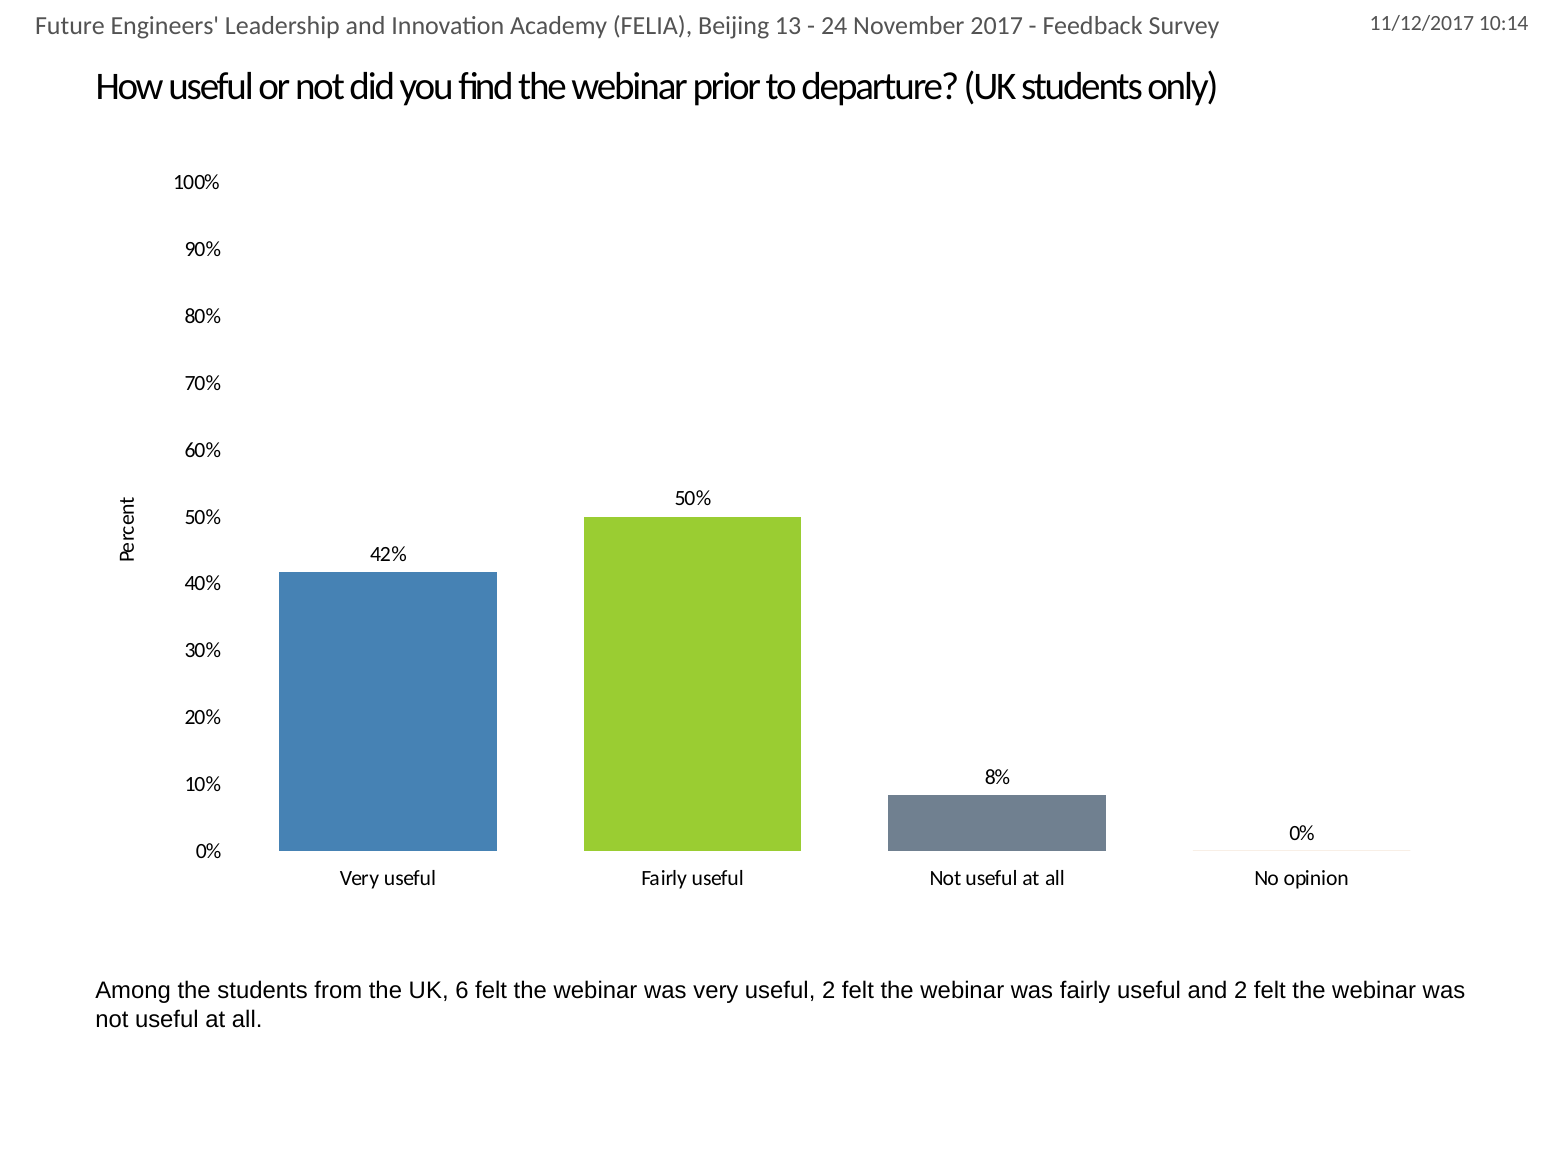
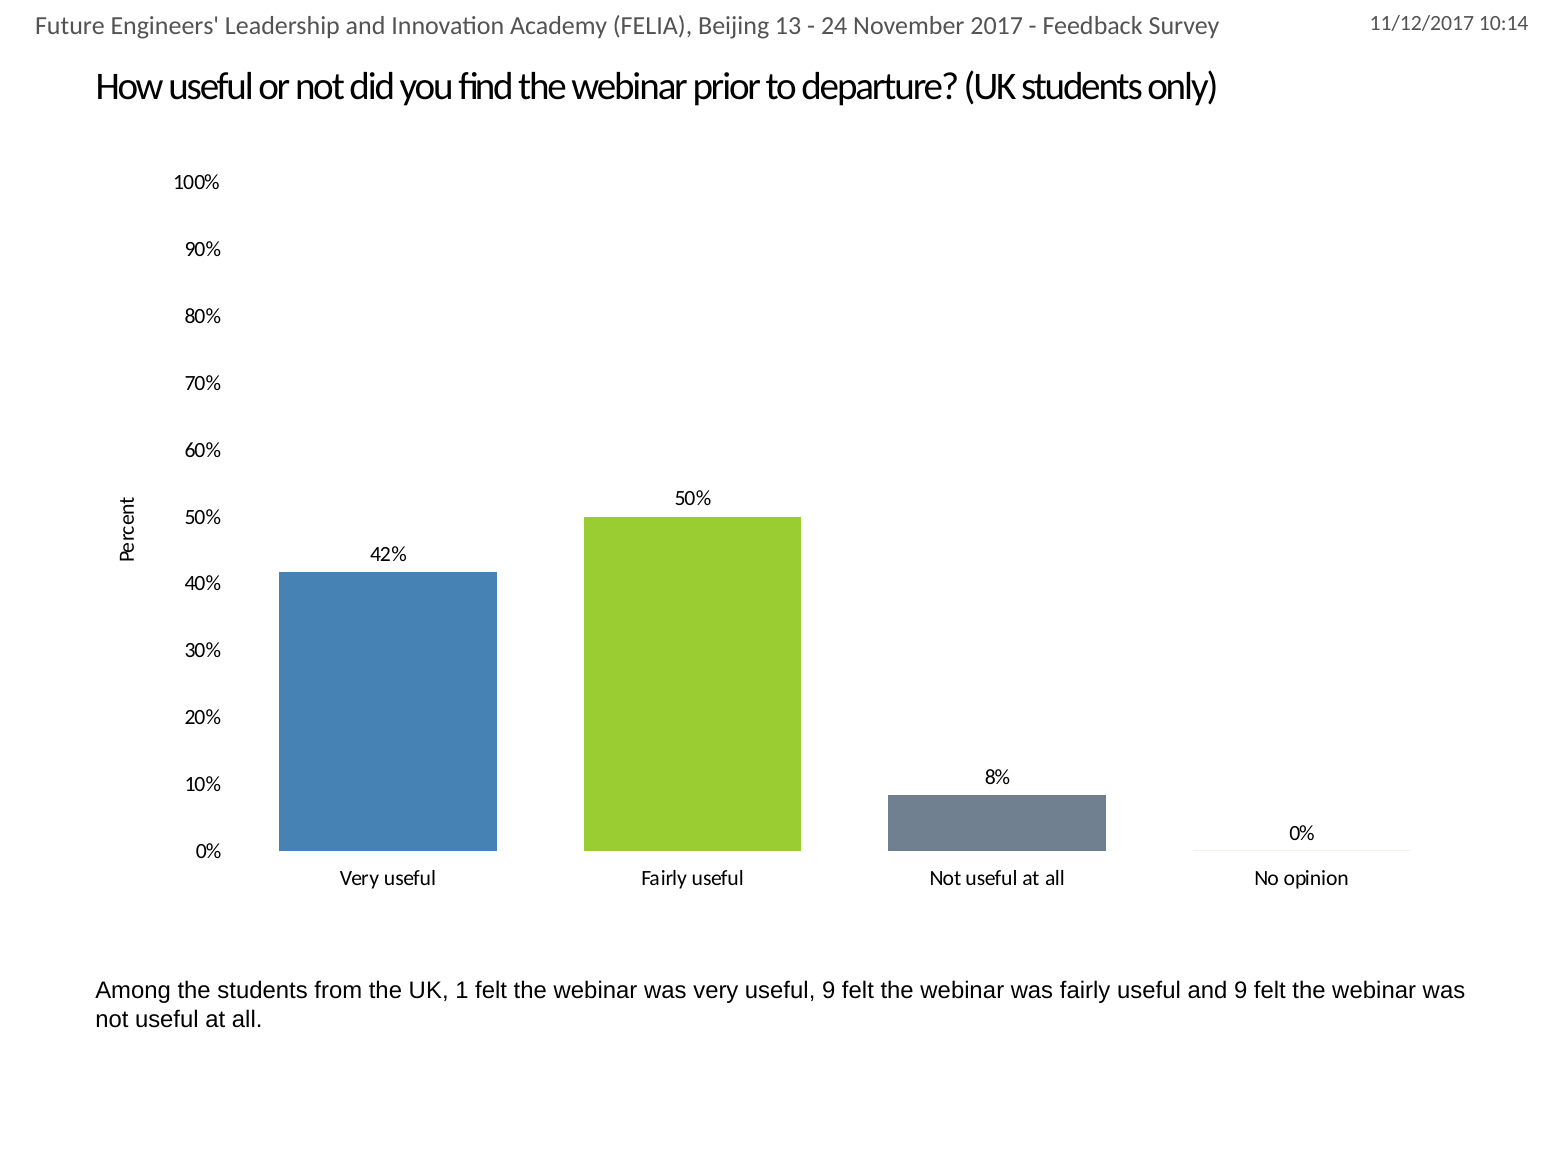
6: 6 -> 1
useful 2: 2 -> 9
and 2: 2 -> 9
